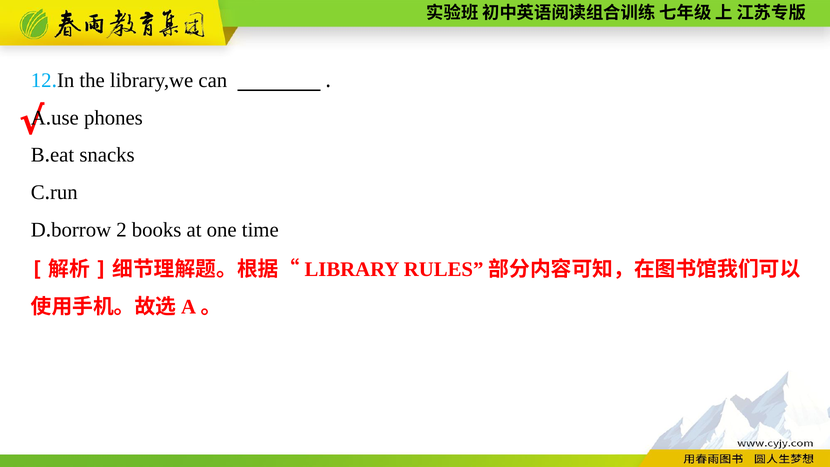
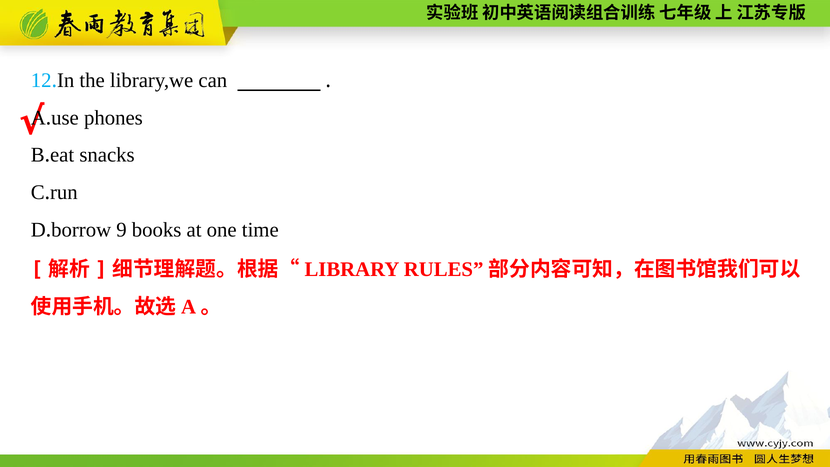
2: 2 -> 9
